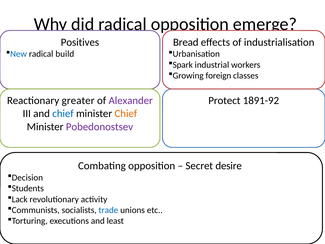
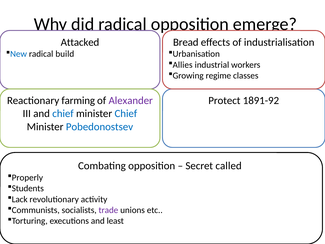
Positives: Positives -> Attacked
Spark: Spark -> Allies
foreign: foreign -> regime
greater: greater -> farming
Chief at (126, 114) colour: orange -> blue
Pobedonostsev colour: purple -> blue
desire: desire -> called
Decision: Decision -> Properly
trade colour: blue -> purple
